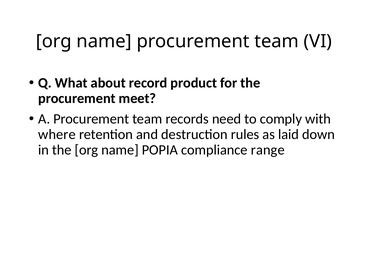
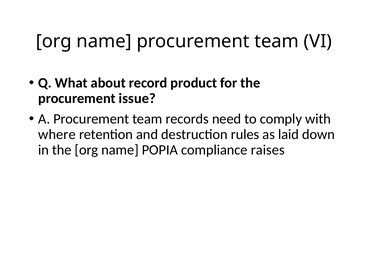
meet: meet -> issue
range: range -> raises
